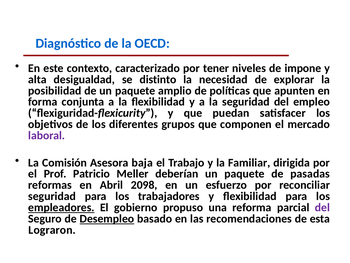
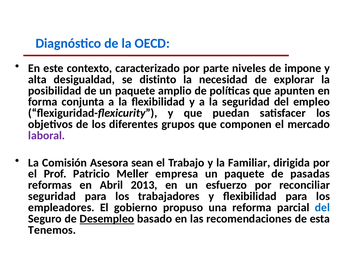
tener: tener -> parte
baja: baja -> sean
deberían: deberían -> empresa
2098: 2098 -> 2013
empleadores underline: present -> none
del at (322, 207) colour: purple -> blue
Lograron: Lograron -> Tenemos
